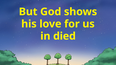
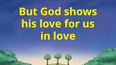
in died: died -> love
